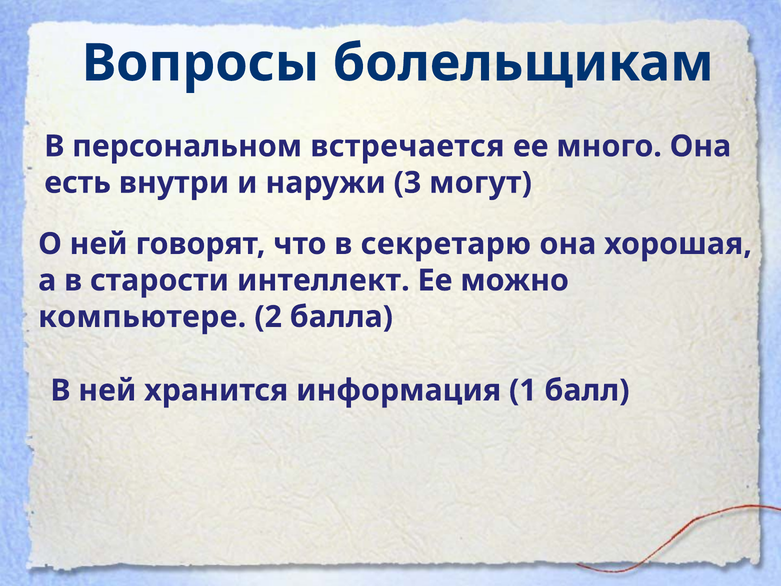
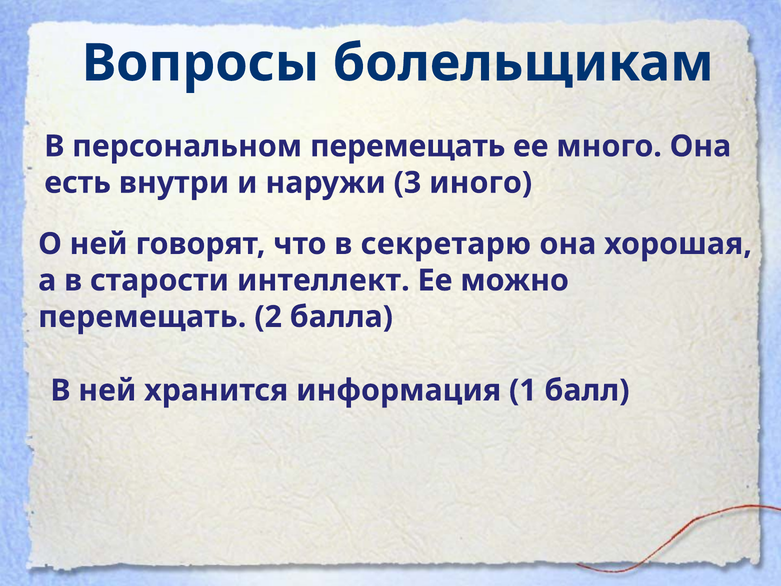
персональном встречается: встречается -> перемещать
могут: могут -> иного
компьютере at (142, 317): компьютере -> перемещать
